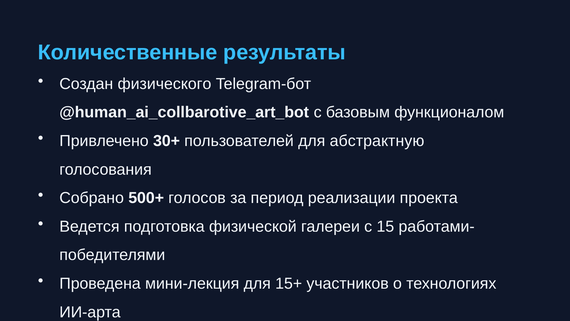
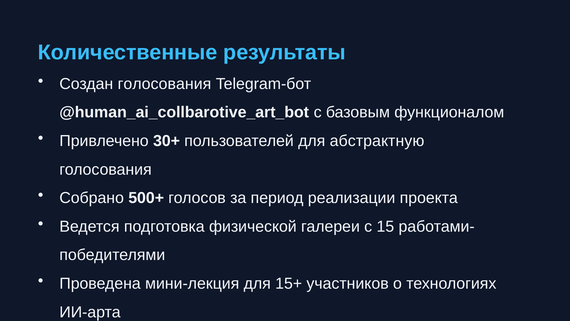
Создан физического: физического -> голосования
